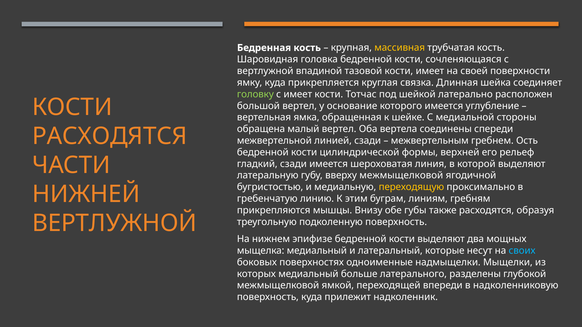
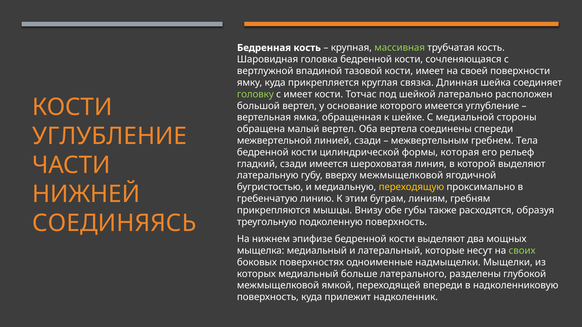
массивная colour: yellow -> light green
РАСХОДЯТСЯ at (110, 136): РАСХОДЯТСЯ -> УГЛУБЛЕНИЕ
Ость: Ость -> Тела
верхней: верхней -> которая
ВЕРТЛУЖНОЙ at (114, 224): ВЕРТЛУЖНОЙ -> СОЕДИНЯЯСЬ
своих colour: light blue -> light green
